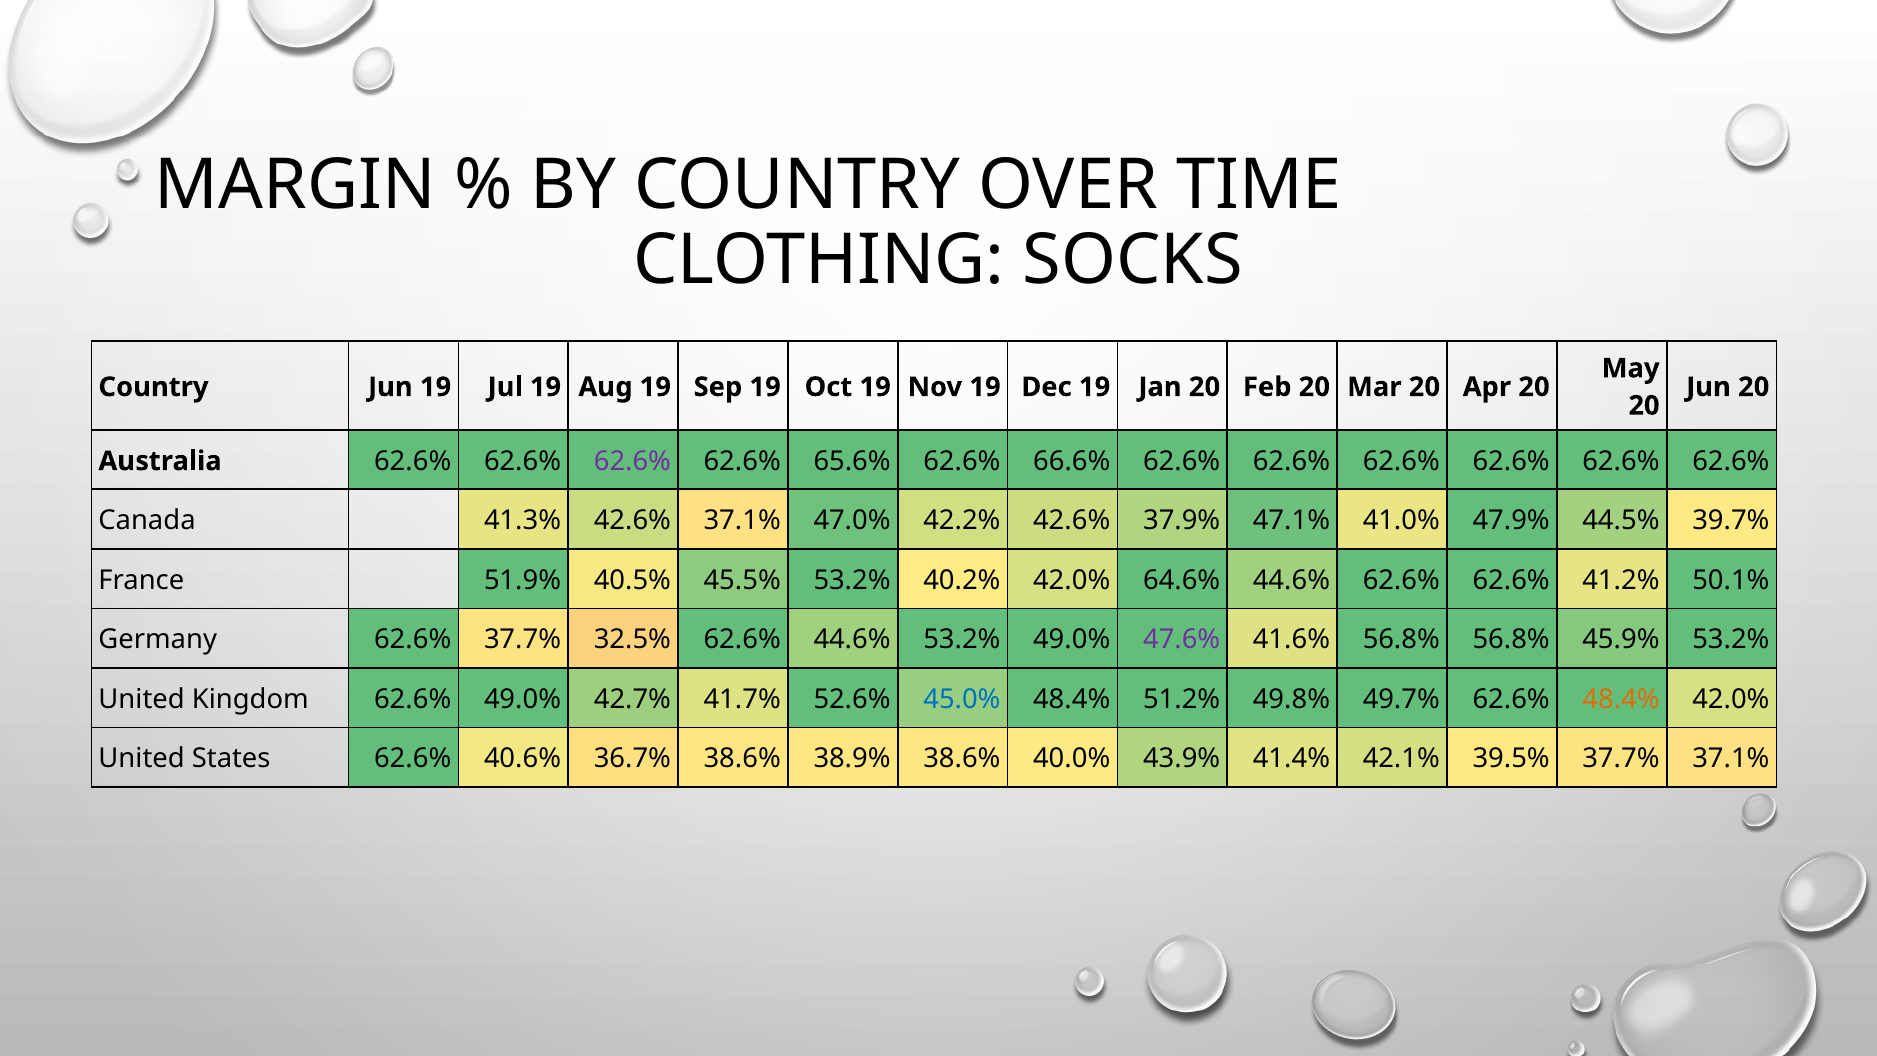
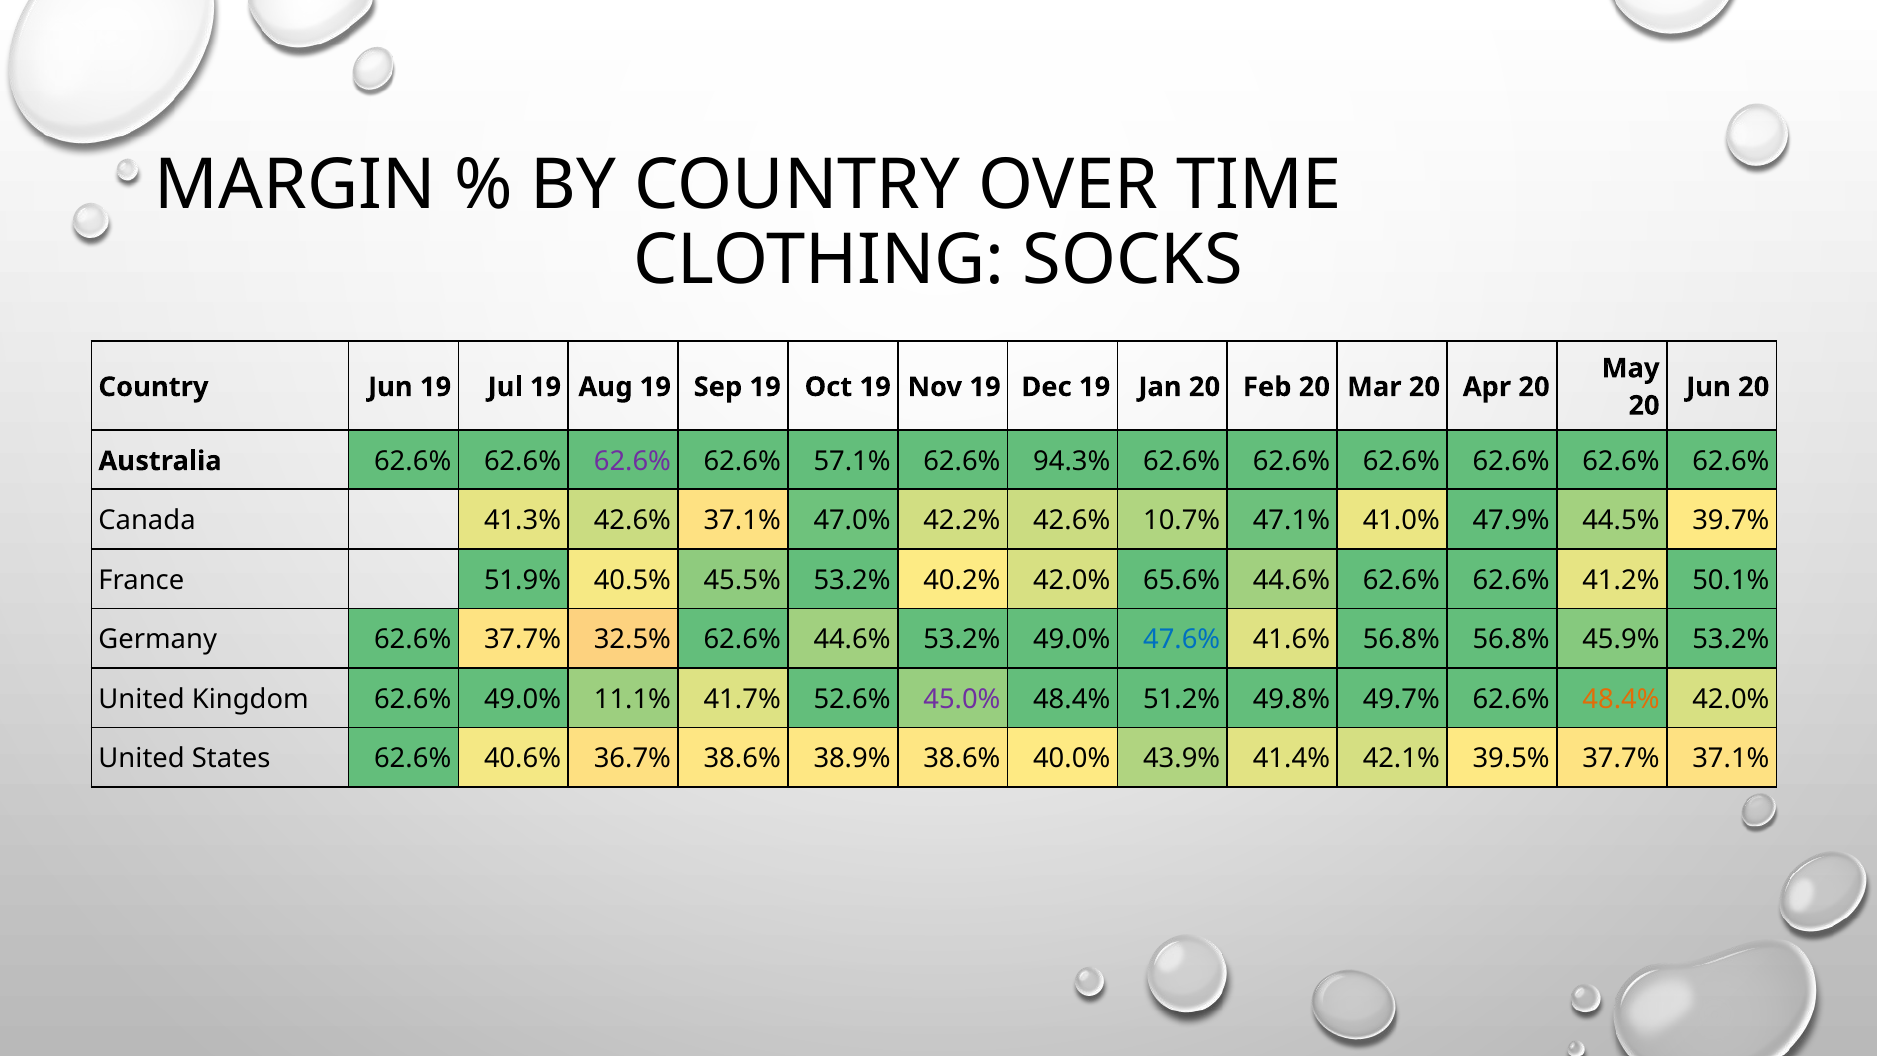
65.6%: 65.6% -> 57.1%
66.6%: 66.6% -> 94.3%
37.9%: 37.9% -> 10.7%
64.6%: 64.6% -> 65.6%
47.6% colour: purple -> blue
42.7%: 42.7% -> 11.1%
45.0% colour: blue -> purple
